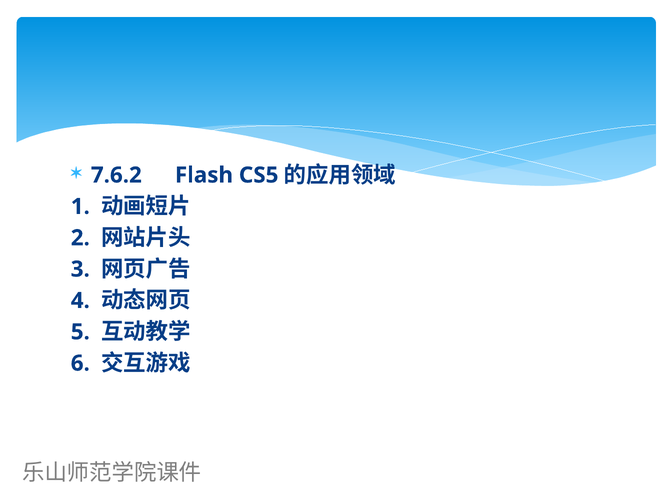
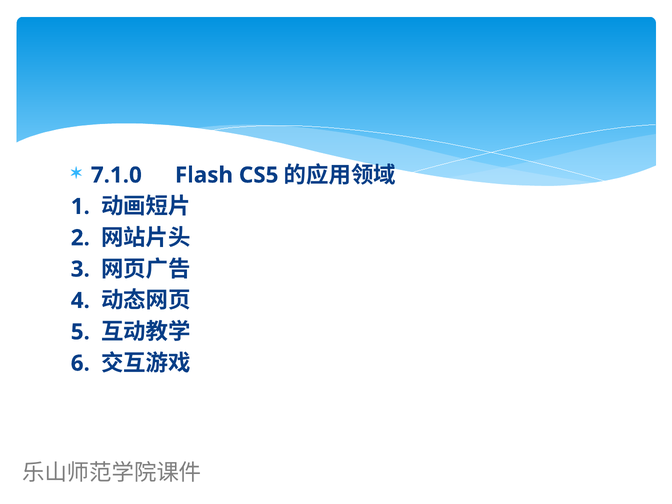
7.6.2: 7.6.2 -> 7.1.0
